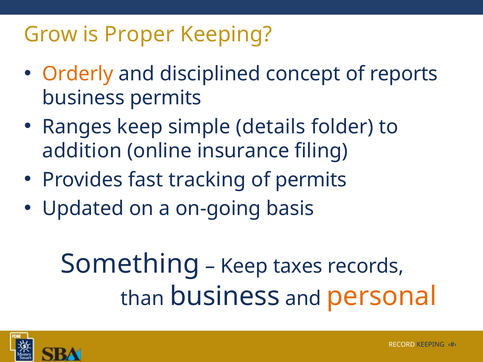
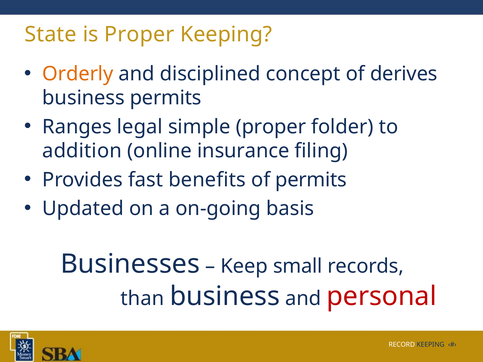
Grow: Grow -> State
reports: reports -> derives
Ranges keep: keep -> legal
simple details: details -> proper
tracking: tracking -> benefits
Something: Something -> Businesses
taxes: taxes -> small
personal colour: orange -> red
